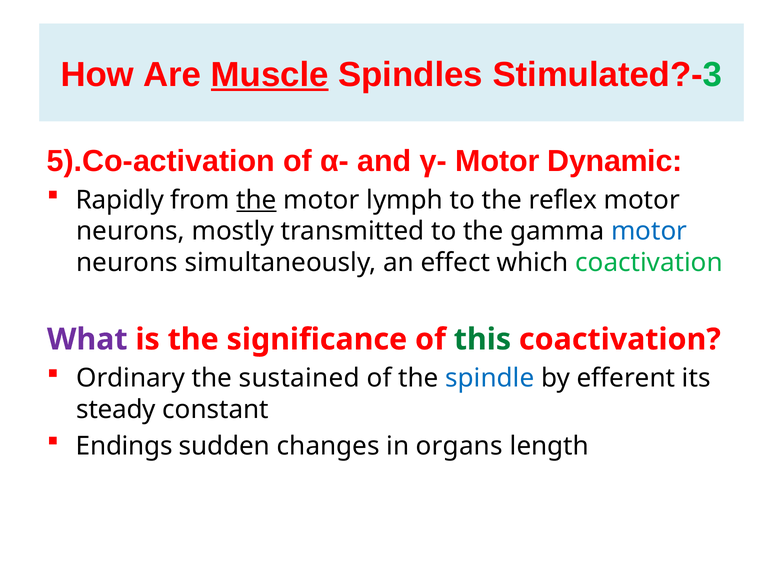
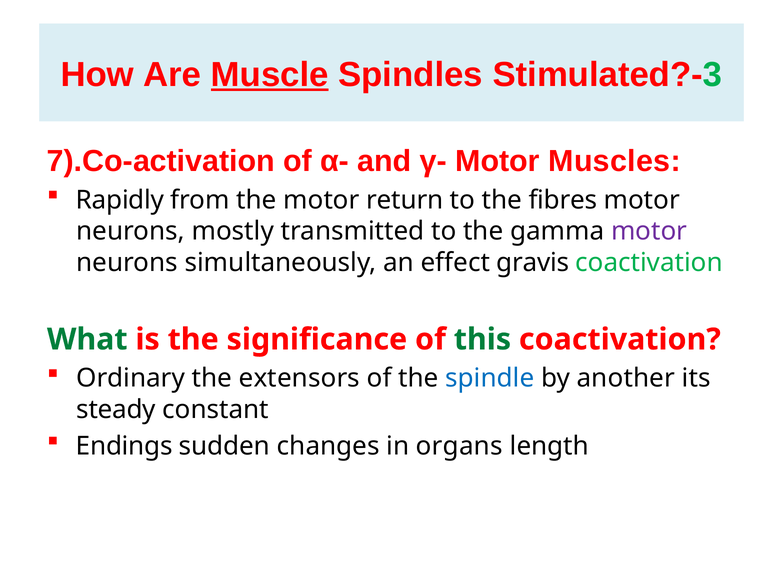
5).Co-activation: 5).Co-activation -> 7).Co-activation
Dynamic: Dynamic -> Muscles
the at (256, 200) underline: present -> none
lymph: lymph -> return
reflex: reflex -> fibres
motor at (649, 231) colour: blue -> purple
which: which -> gravis
What colour: purple -> green
sustained: sustained -> extensors
efferent: efferent -> another
